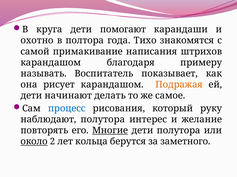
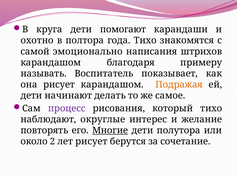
примакивание: примакивание -> эмоционально
процесс colour: blue -> purple
который руку: руку -> тихо
наблюдают полутора: полутора -> округлые
около underline: present -> none
лет кольца: кольца -> рисует
заметного: заметного -> сочетание
